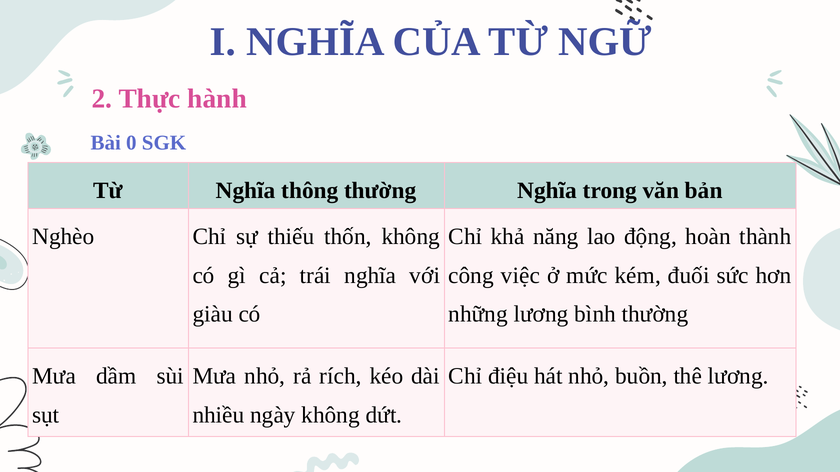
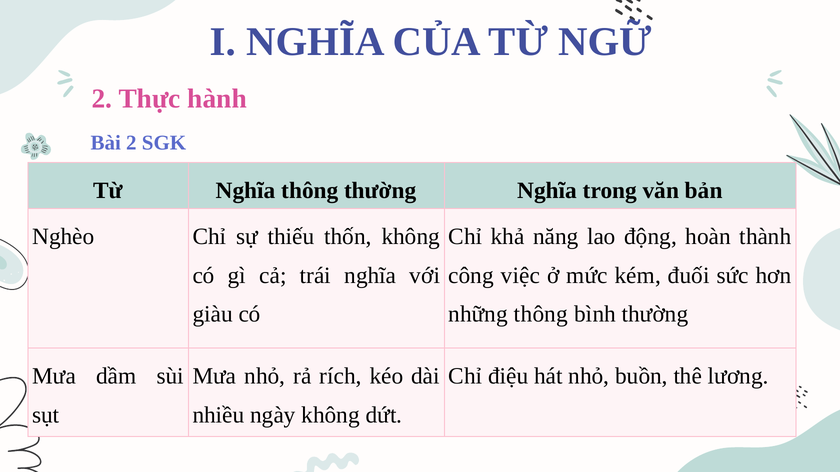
Bài 0: 0 -> 2
những lương: lương -> thông
